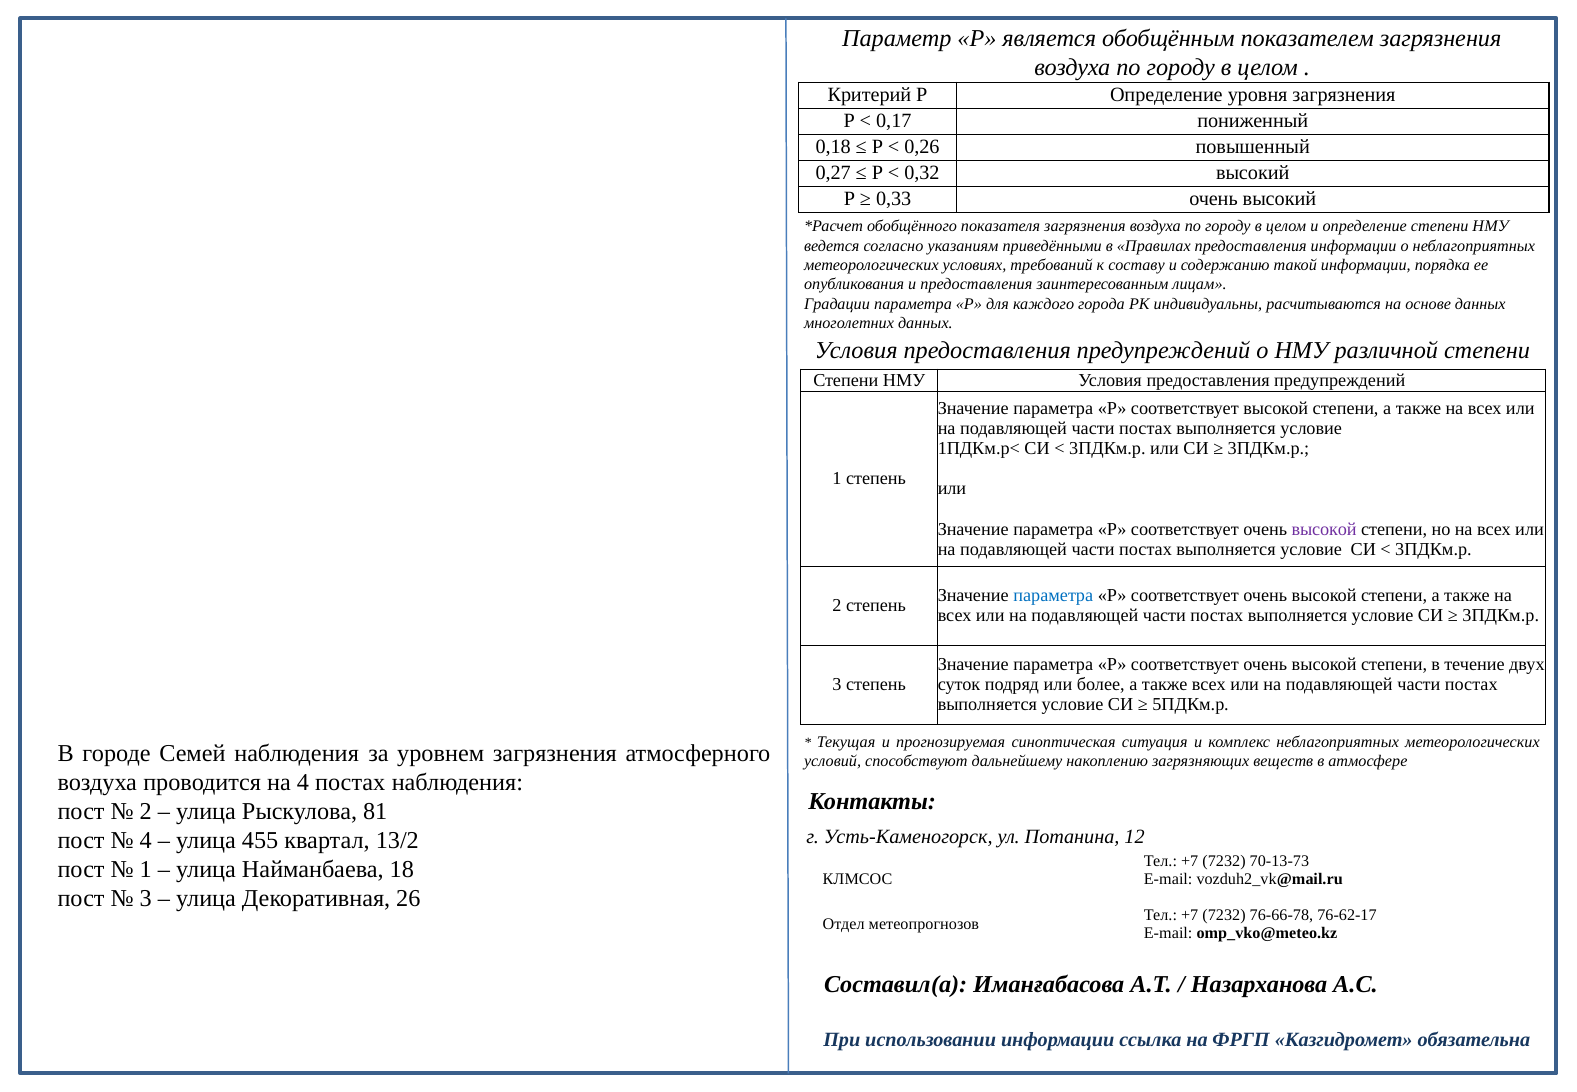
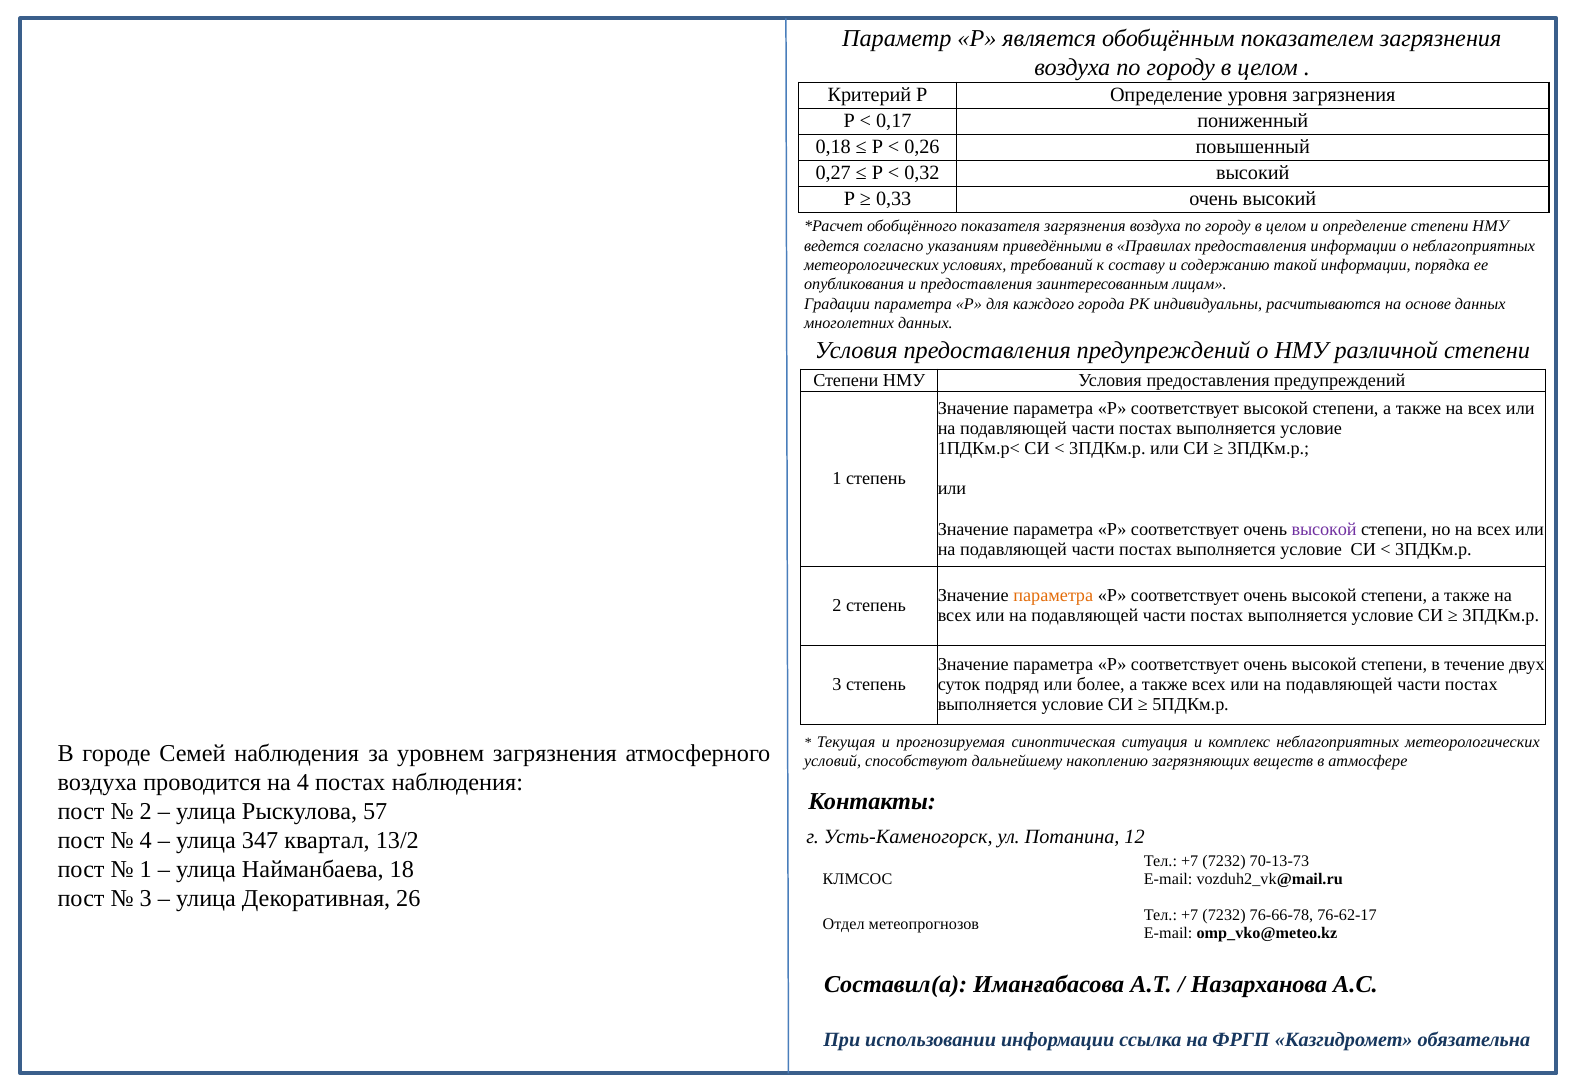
параметра at (1053, 596) colour: blue -> orange
81: 81 -> 57
455: 455 -> 347
